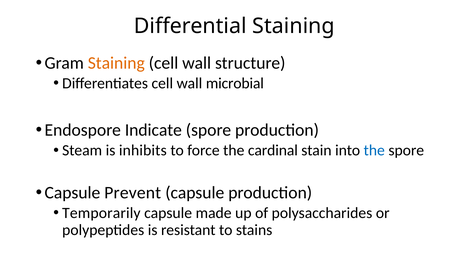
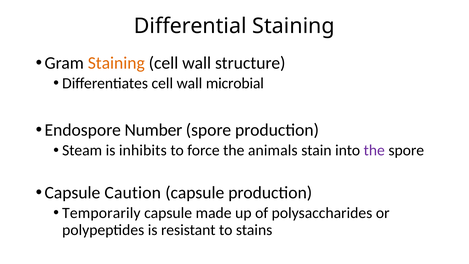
Indicate: Indicate -> Number
cardinal: cardinal -> animals
the at (374, 150) colour: blue -> purple
Prevent: Prevent -> Caution
